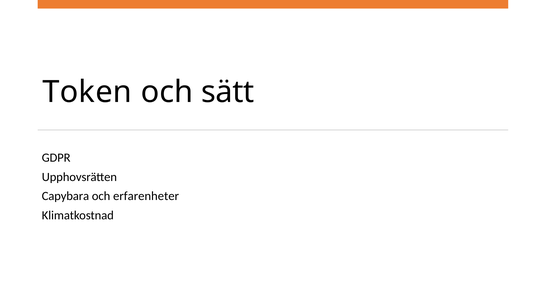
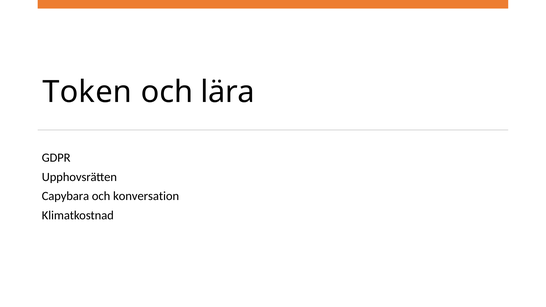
sätt: sätt -> lära
erfarenheter: erfarenheter -> konversation
